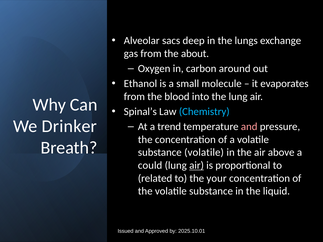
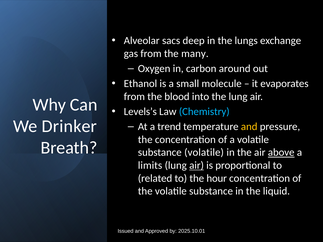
about: about -> many
Spinal’s: Spinal’s -> Levels’s
and at (249, 127) colour: pink -> yellow
above underline: none -> present
could: could -> limits
your: your -> hour
